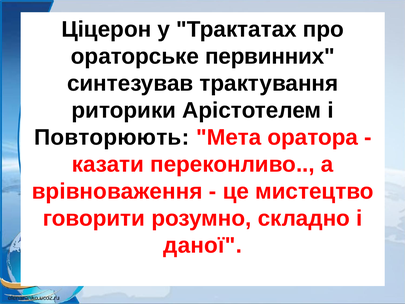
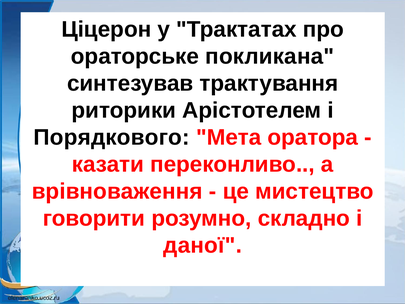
первинних: первинних -> покликана
Повторюють: Повторюють -> Порядкового
